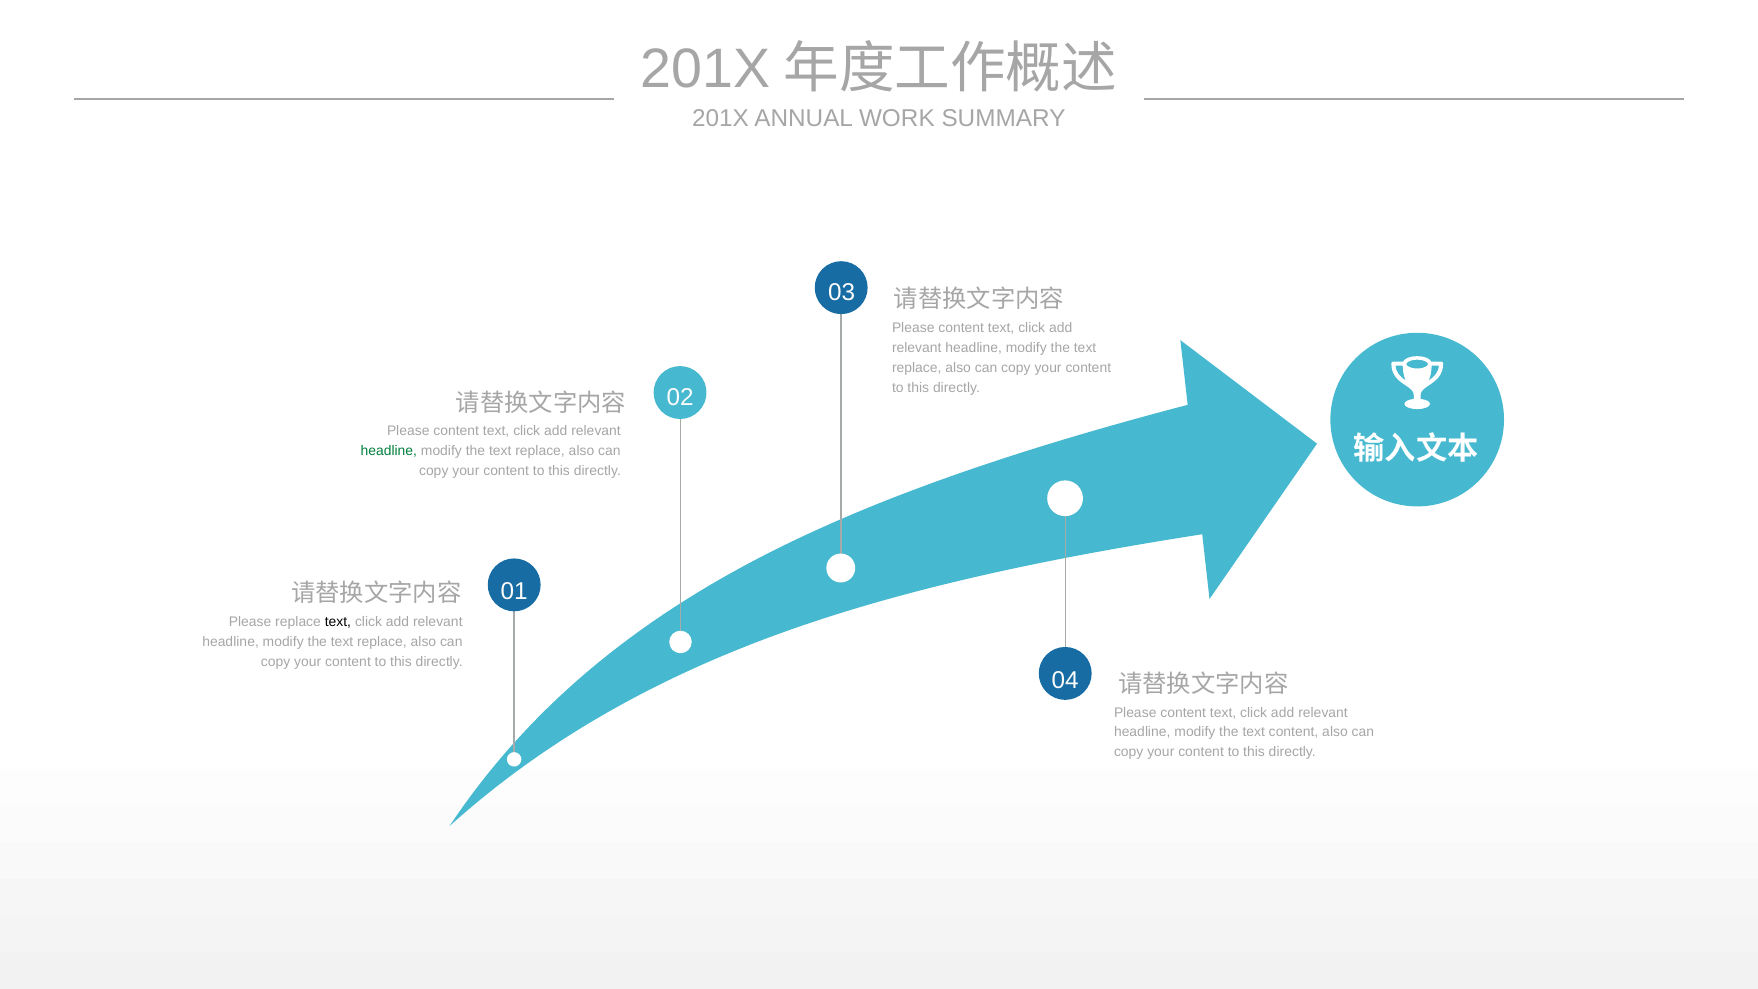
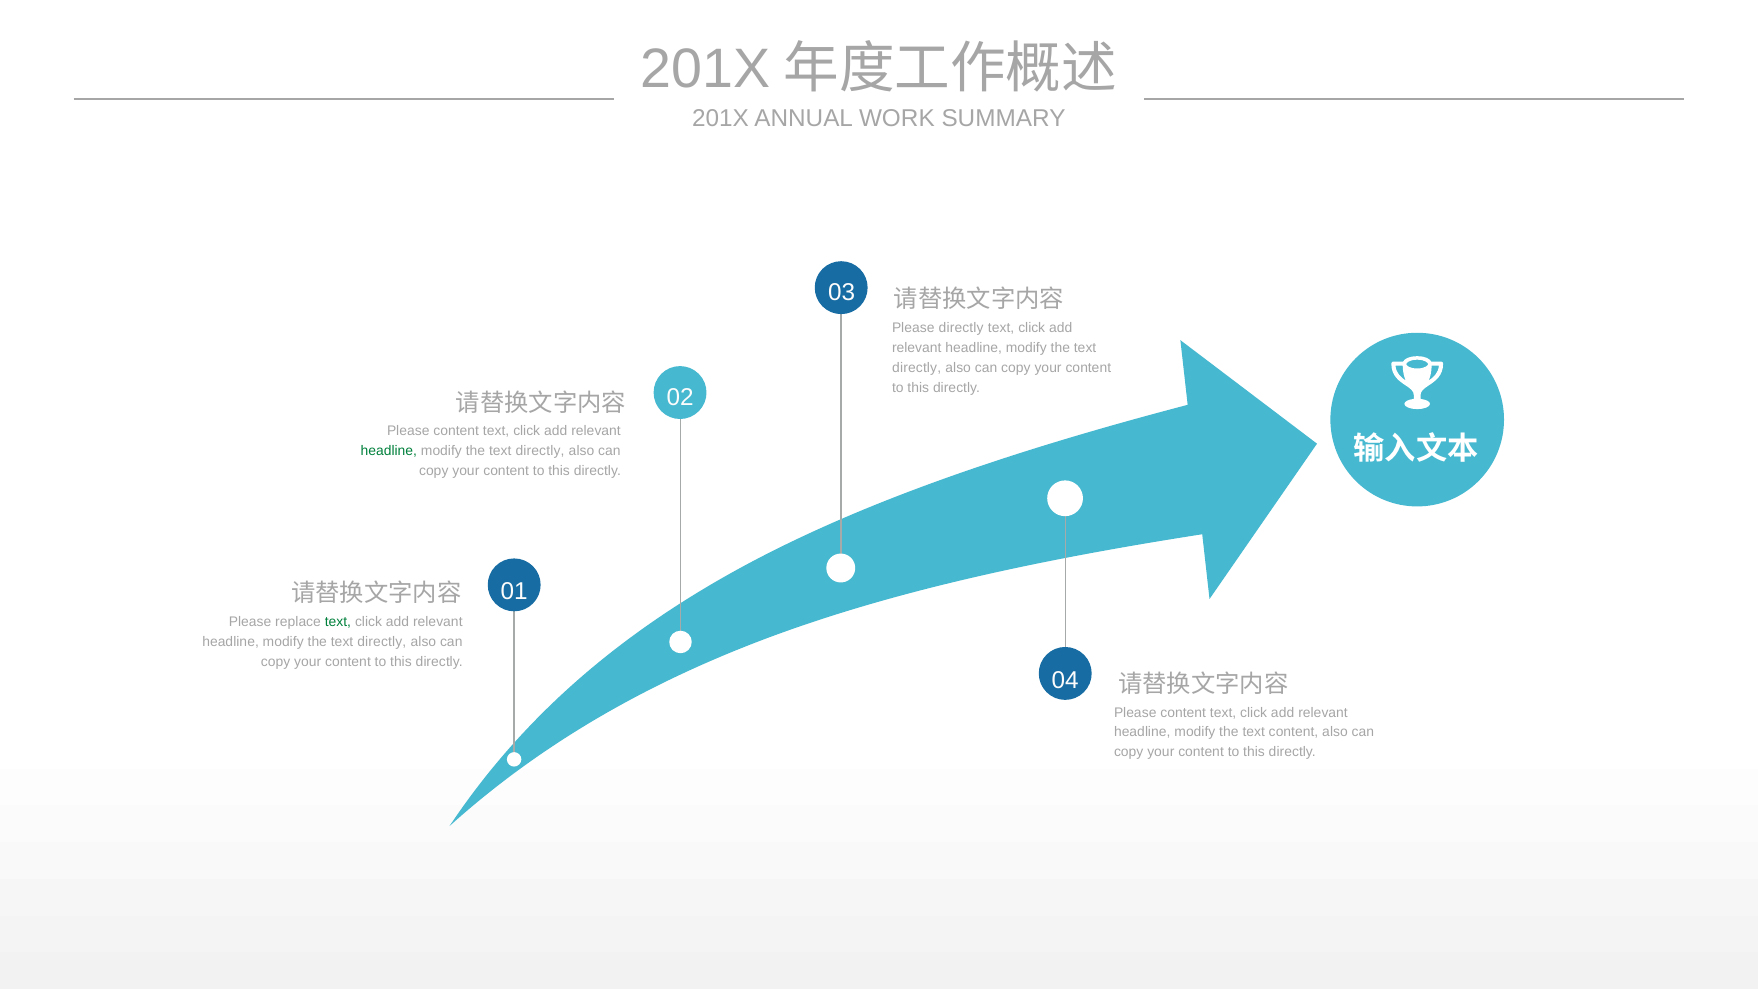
content at (961, 328): content -> directly
replace at (917, 368): replace -> directly
replace at (540, 451): replace -> directly
text at (338, 622) colour: black -> green
replace at (382, 641): replace -> directly
